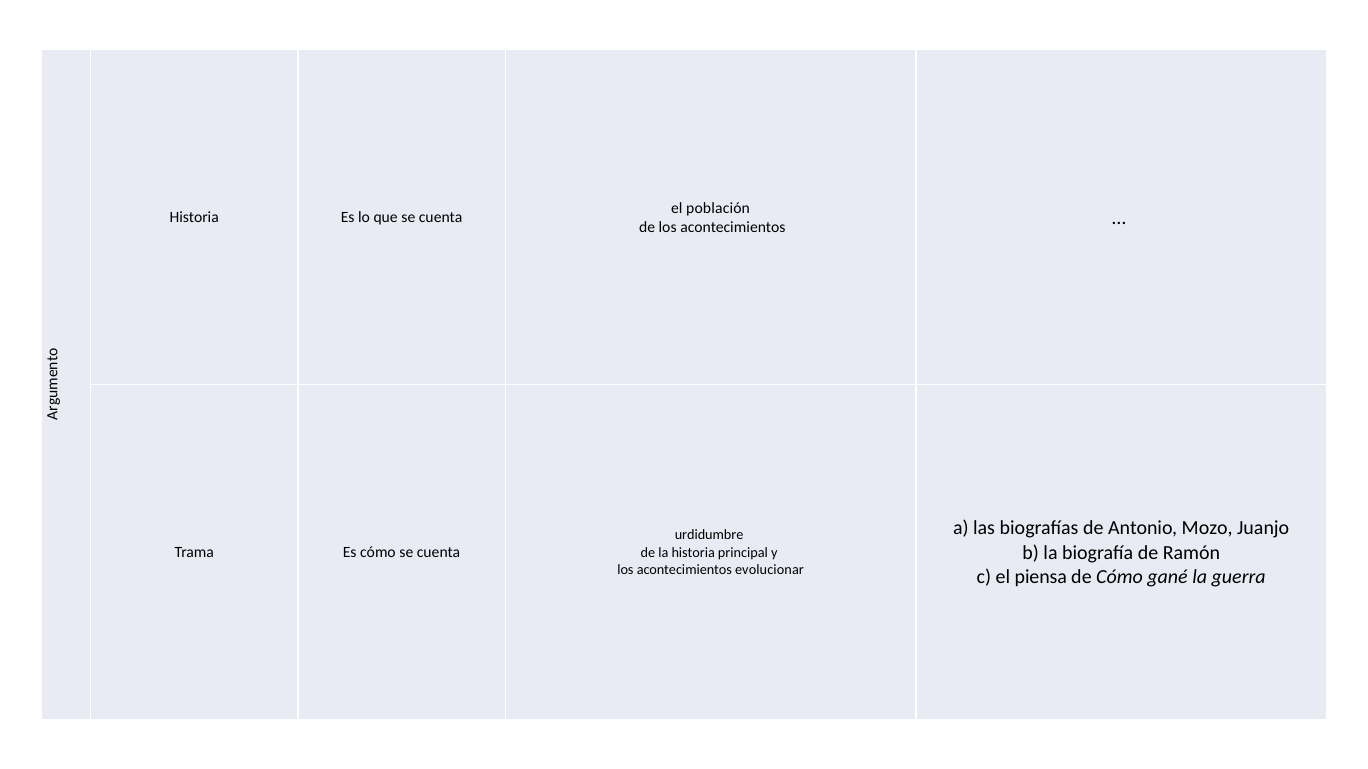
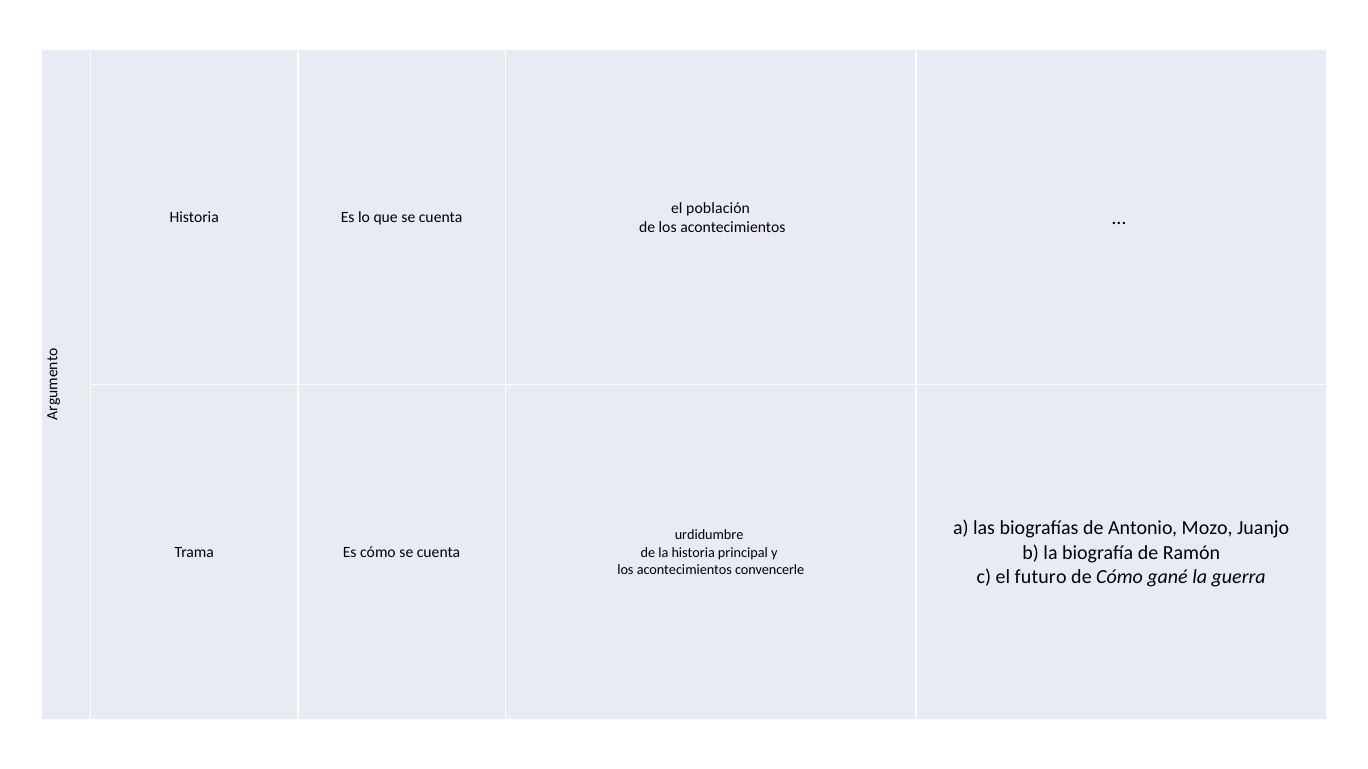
evolucionar: evolucionar -> convencerle
piensa: piensa -> futuro
